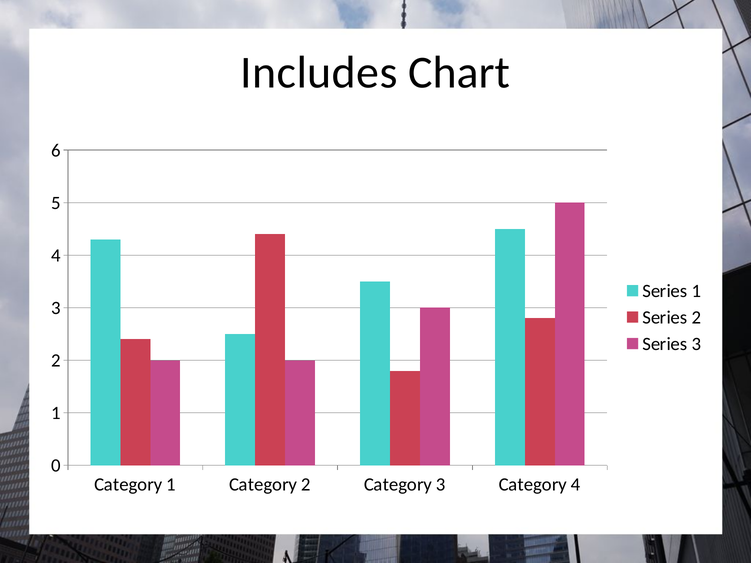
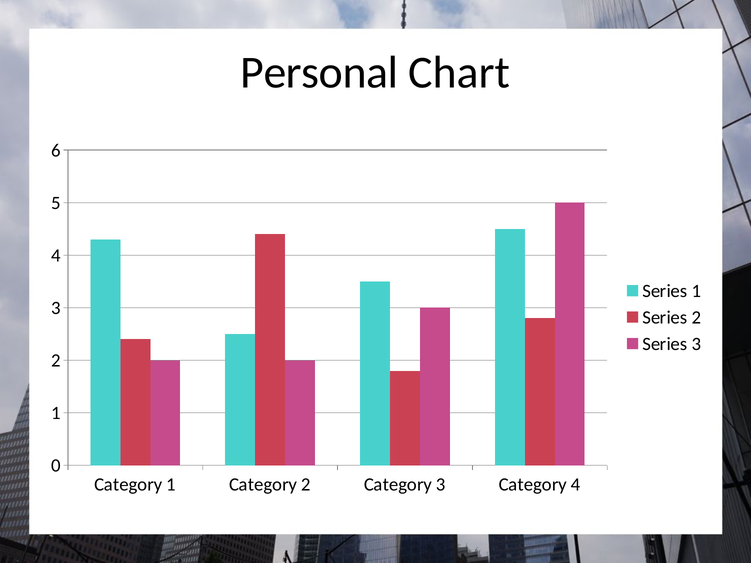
Includes: Includes -> Personal
